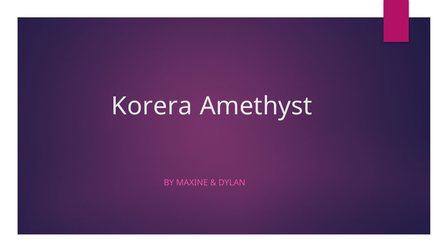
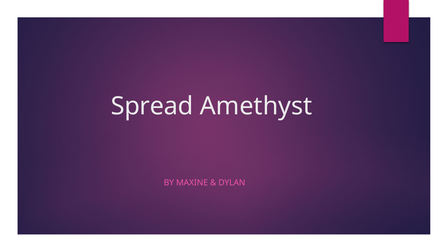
Korera: Korera -> Spread
